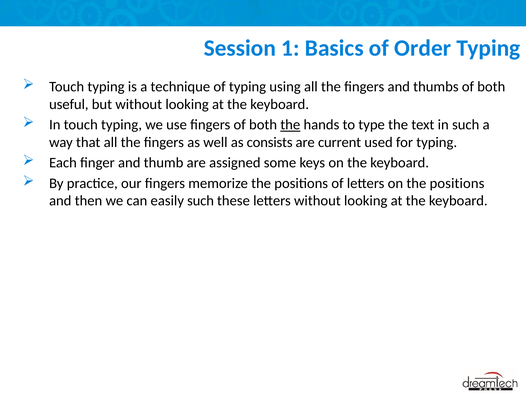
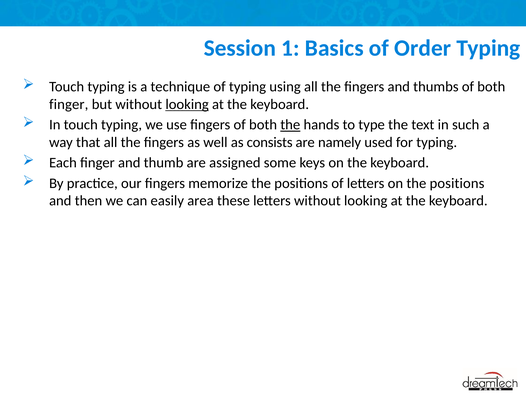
useful at (69, 105): useful -> finger
looking at (187, 105) underline: none -> present
current: current -> namely
easily such: such -> area
